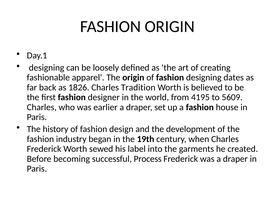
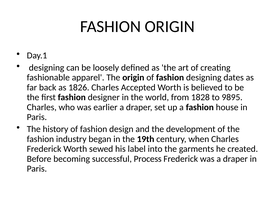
Tradition: Tradition -> Accepted
4195: 4195 -> 1828
5609: 5609 -> 9895
